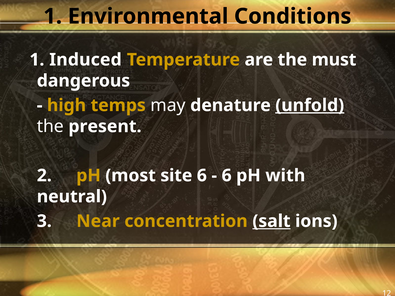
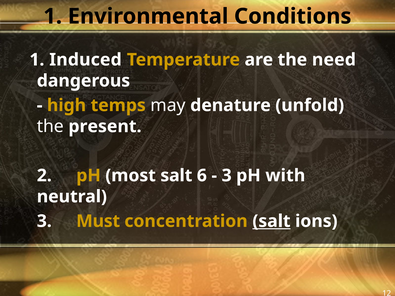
must: must -> need
unfold underline: present -> none
most site: site -> salt
6 at (227, 176): 6 -> 3
Near: Near -> Must
